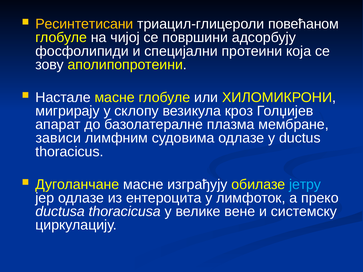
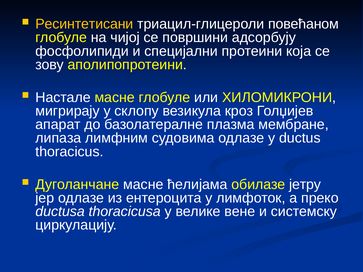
зависи: зависи -> липаза
изграђују: изграђују -> ћелијама
јетру colour: light blue -> white
